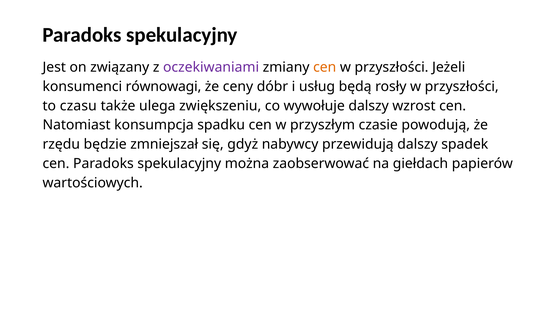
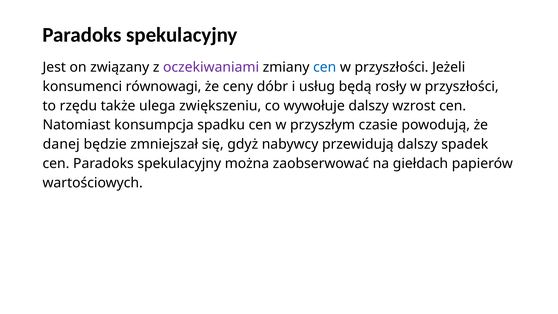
cen at (325, 67) colour: orange -> blue
czasu: czasu -> rzędu
rzędu: rzędu -> danej
